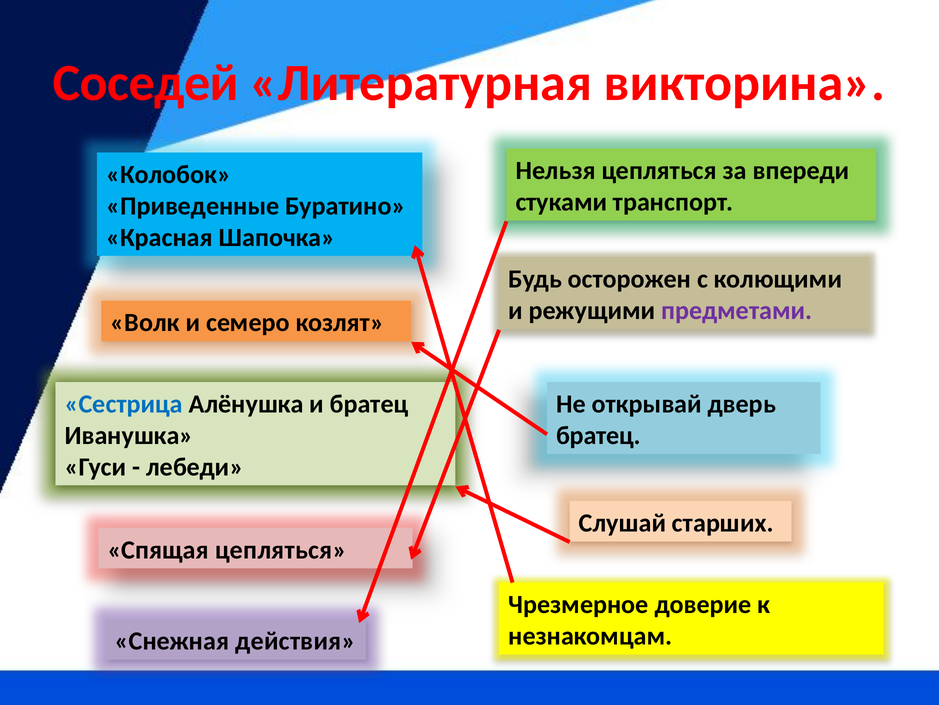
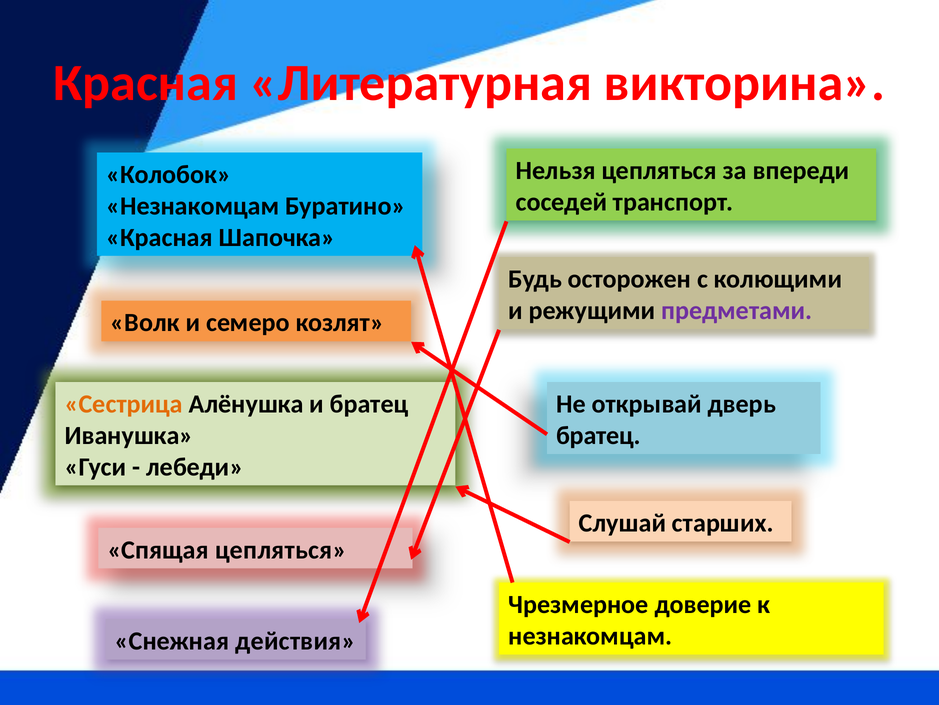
Соседей at (146, 83): Соседей -> Красная
стуками: стуками -> соседей
Приведенные at (193, 206): Приведенные -> Незнакомцам
Сестрица colour: blue -> orange
